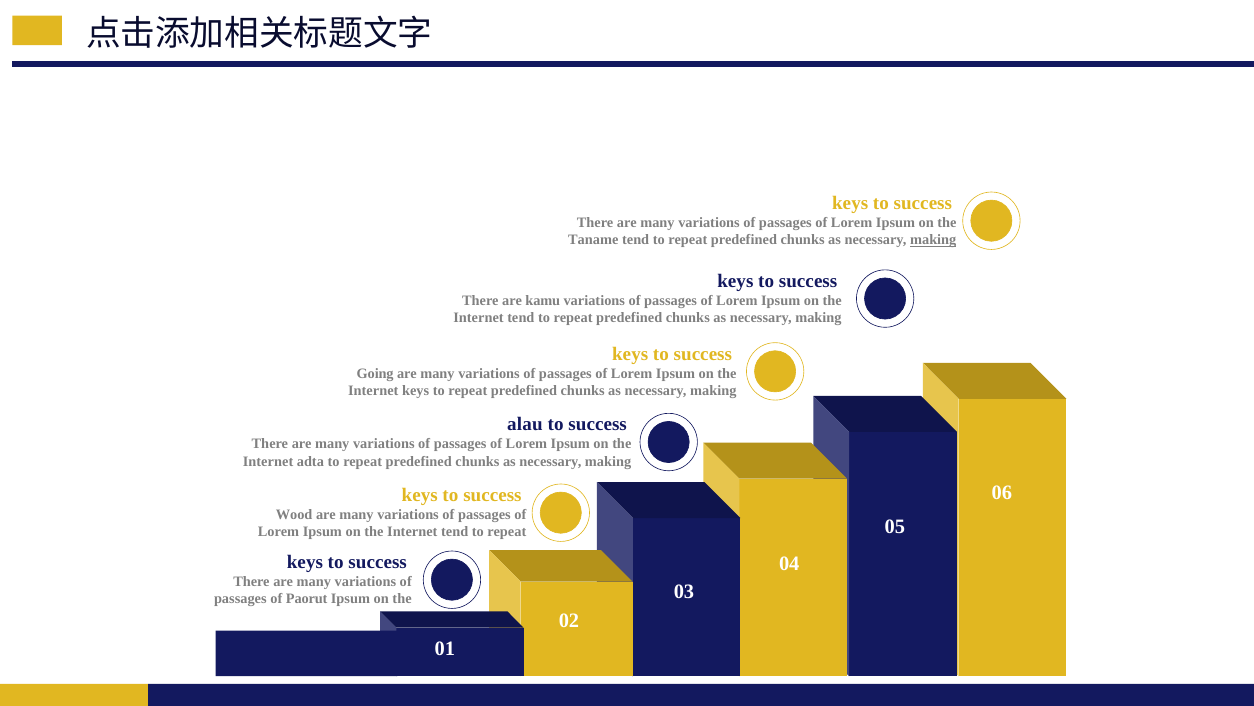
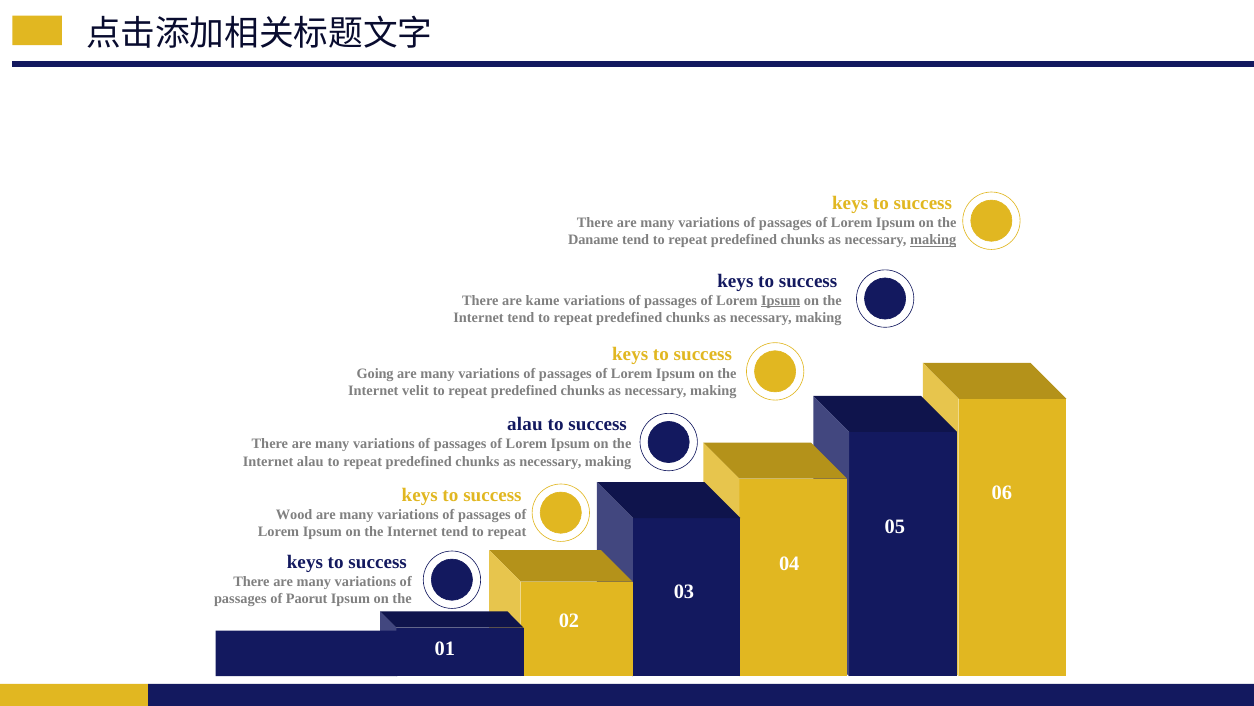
Taname: Taname -> Daname
kamu: kamu -> kame
Ipsum at (781, 300) underline: none -> present
Internet keys: keys -> velit
Internet adta: adta -> alau
